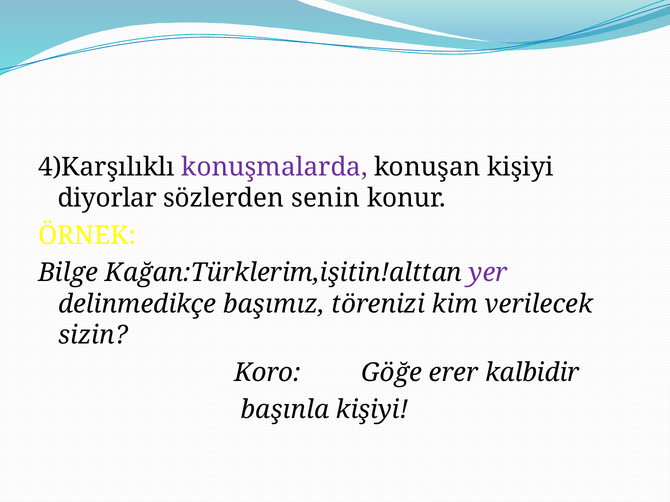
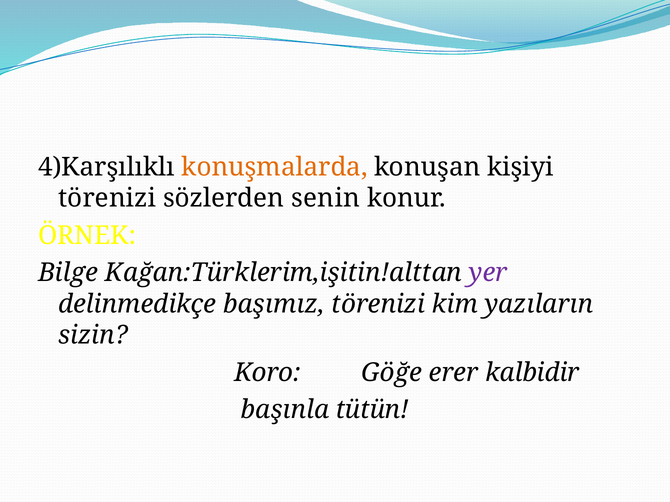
konuşmalarda colour: purple -> orange
diyorlar at (107, 199): diyorlar -> törenizi
verilecek: verilecek -> yazıların
başınla kişiyi: kişiyi -> tütün
